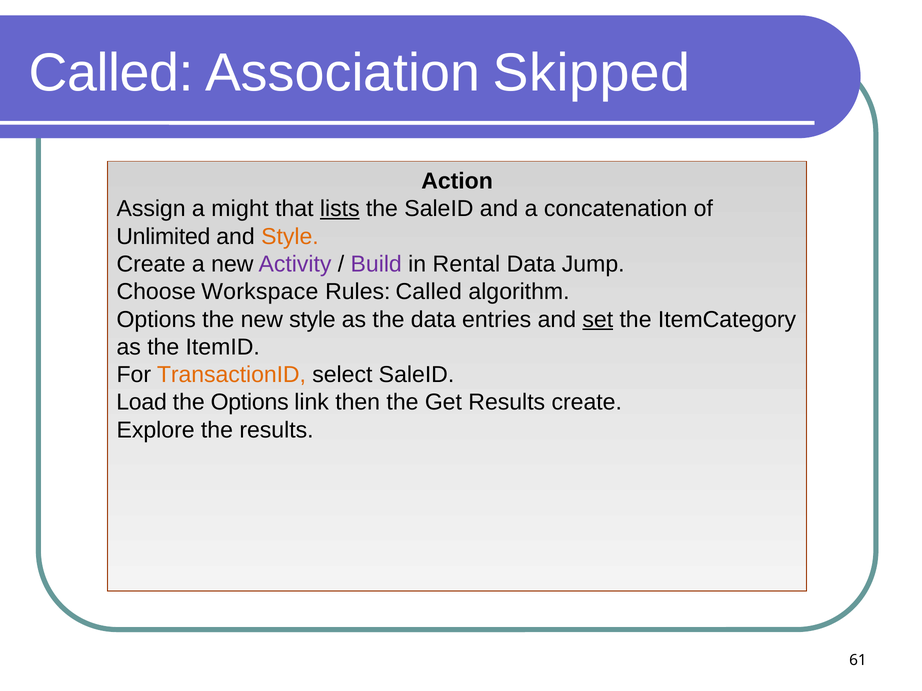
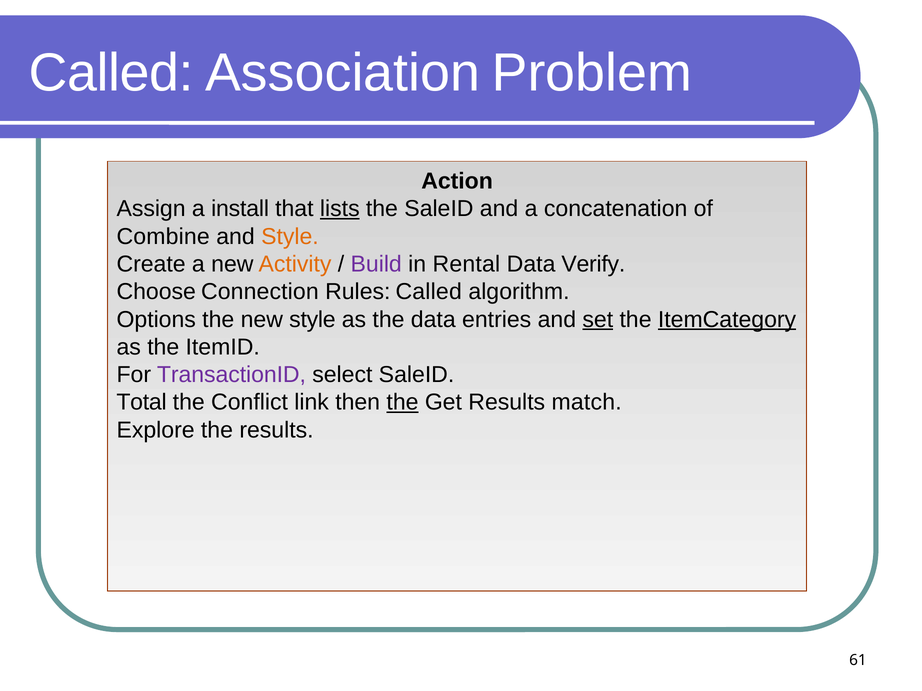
Skipped: Skipped -> Problem
might: might -> install
Unlimited: Unlimited -> Combine
Activity colour: purple -> orange
Jump: Jump -> Verify
Workspace: Workspace -> Connection
ItemCategory underline: none -> present
TransactionID colour: orange -> purple
Load: Load -> Total
the Options: Options -> Conflict
the at (403, 403) underline: none -> present
Results create: create -> match
